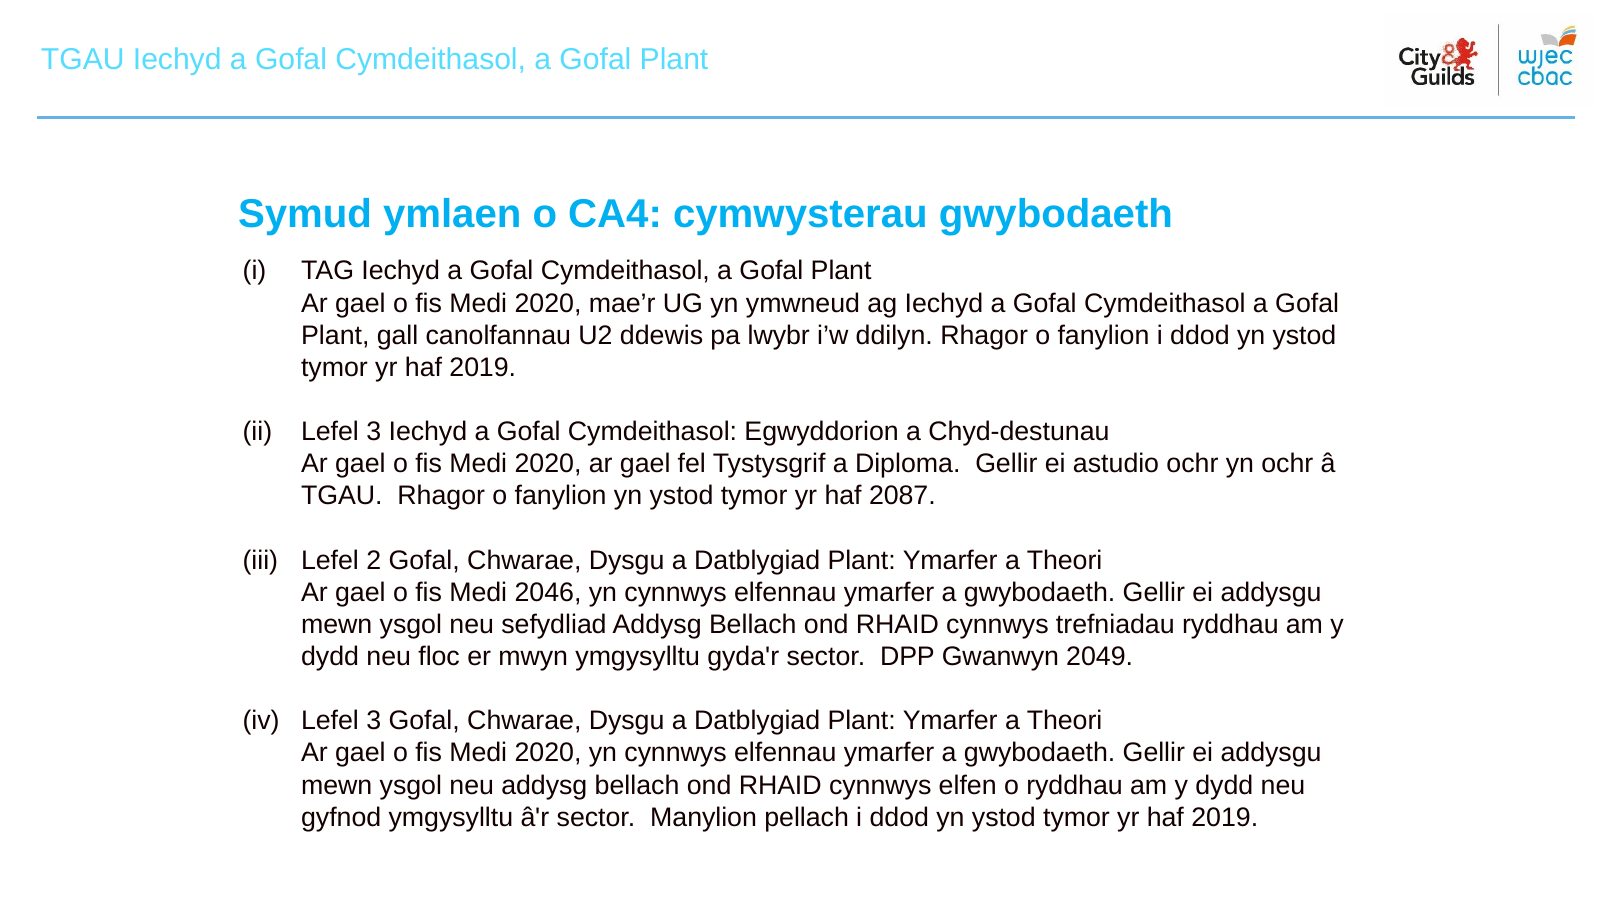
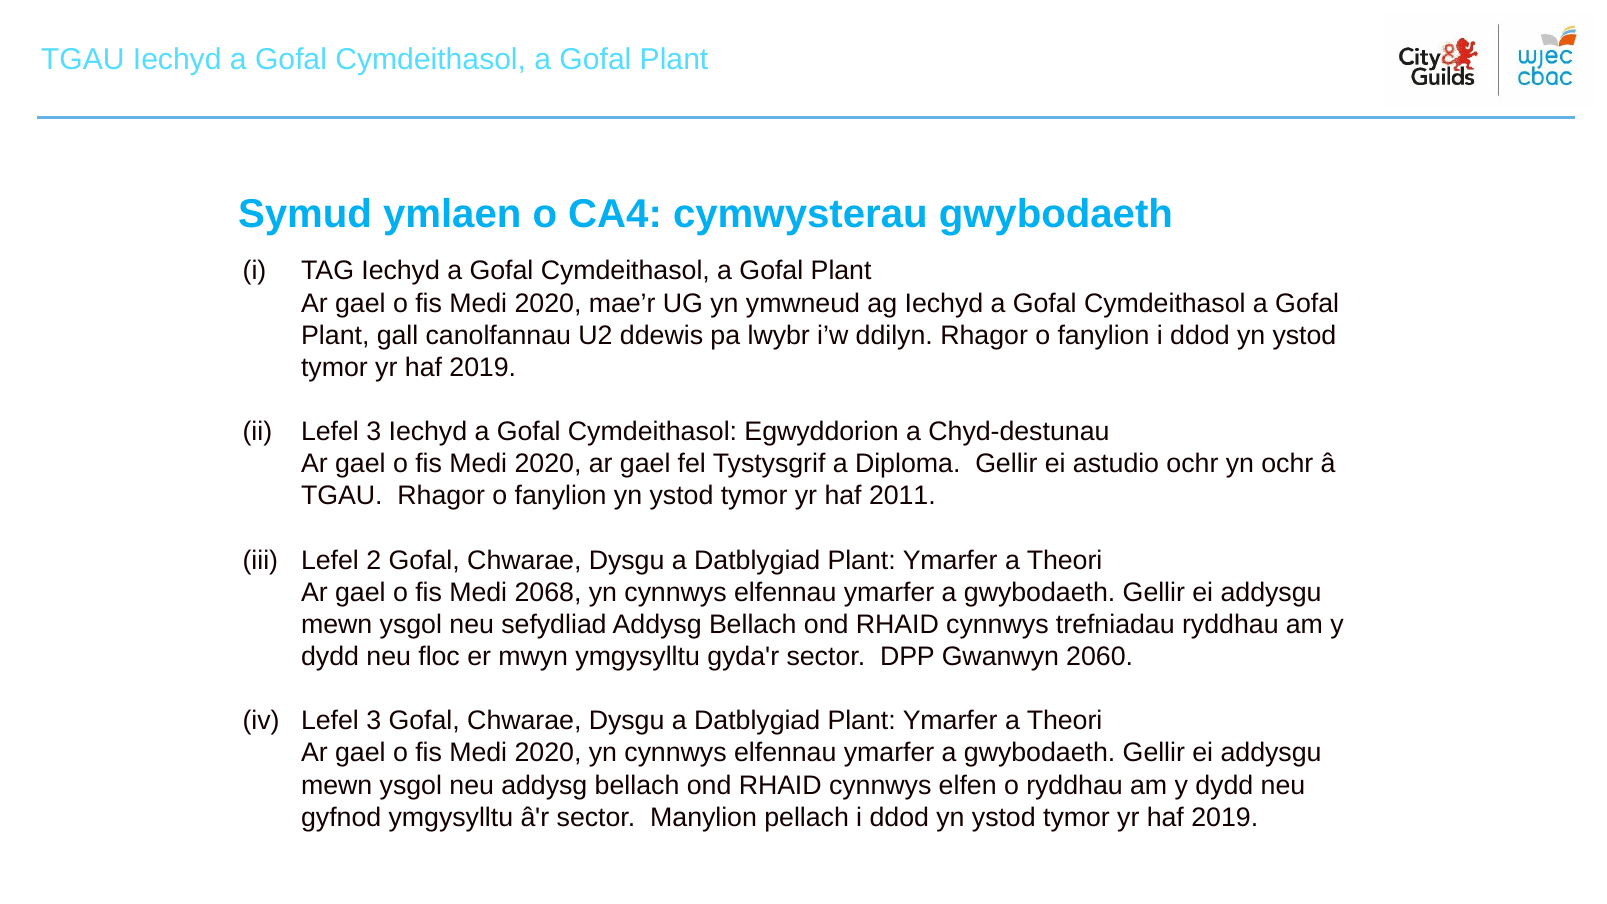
2087: 2087 -> 2011
2046: 2046 -> 2068
2049: 2049 -> 2060
